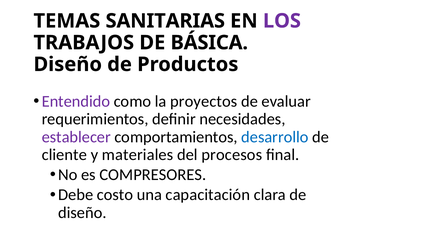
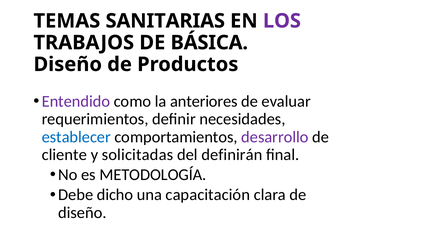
proyectos: proyectos -> anteriores
establecer colour: purple -> blue
desarrollo colour: blue -> purple
materiales: materiales -> solicitadas
procesos: procesos -> definirán
COMPRESORES: COMPRESORES -> METODOLOGÍA
costo: costo -> dicho
